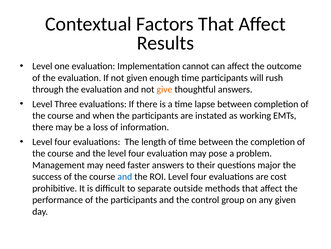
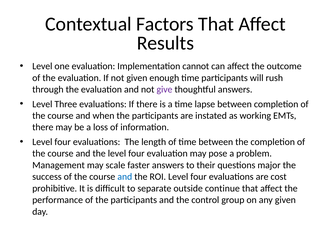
give colour: orange -> purple
need: need -> scale
methods: methods -> continue
